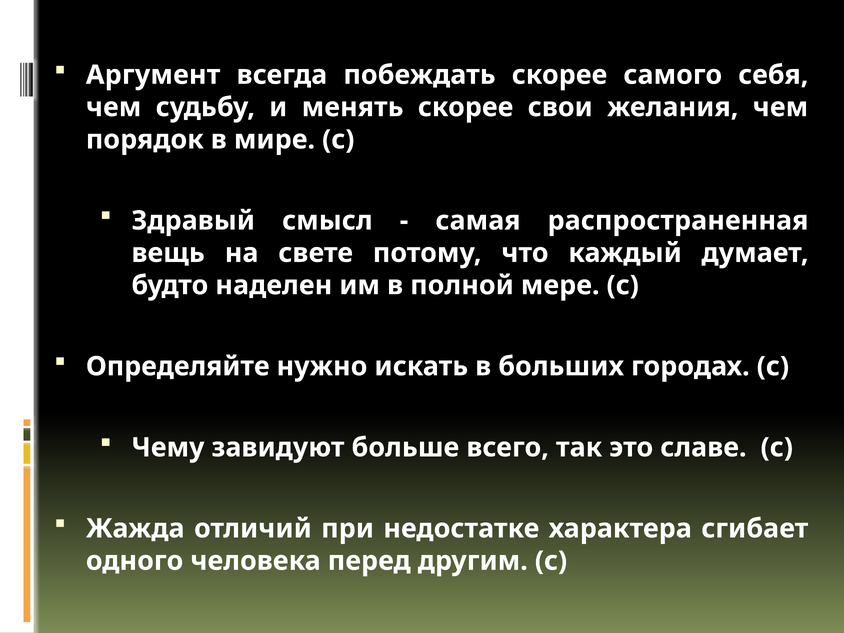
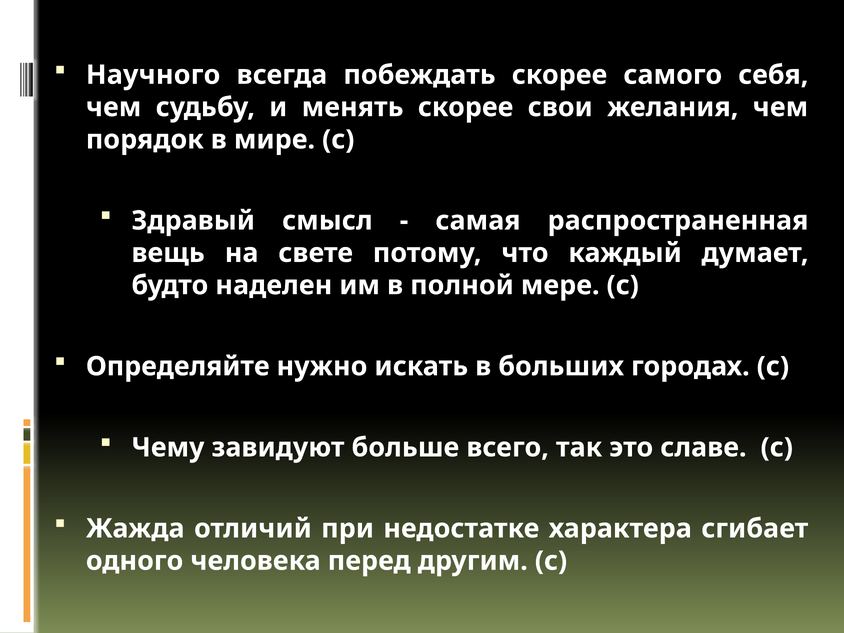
Аргумент: Аргумент -> Научного
